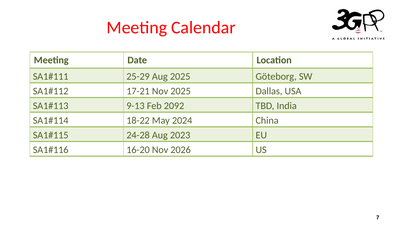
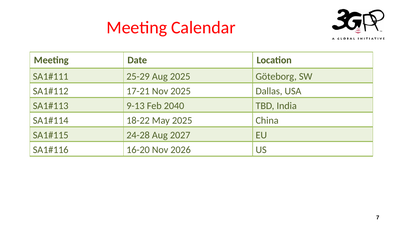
2092: 2092 -> 2040
May 2024: 2024 -> 2025
2023: 2023 -> 2027
